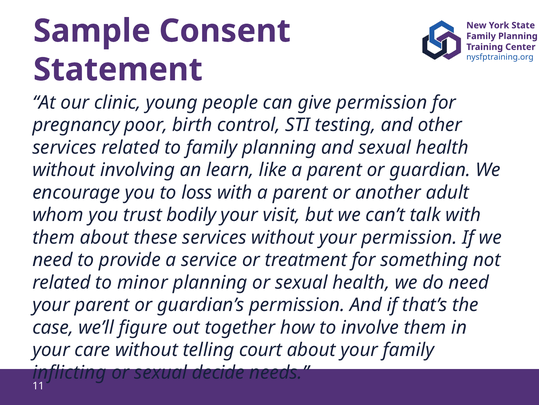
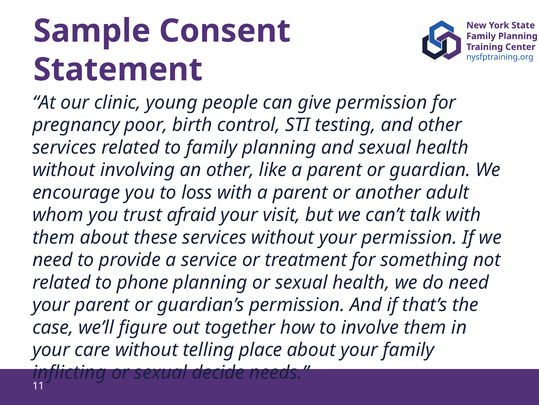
an learn: learn -> other
bodily: bodily -> afraid
minor: minor -> phone
court: court -> place
